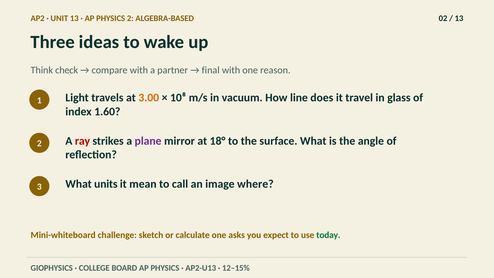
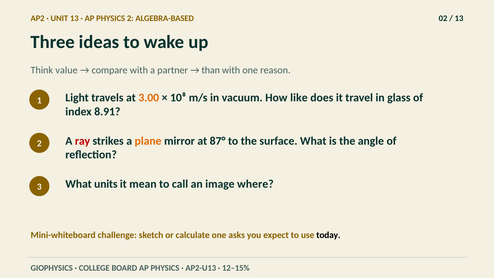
check: check -> value
final: final -> than
line: line -> like
1.60: 1.60 -> 8.91
plane colour: purple -> orange
18°: 18° -> 87°
today colour: green -> black
